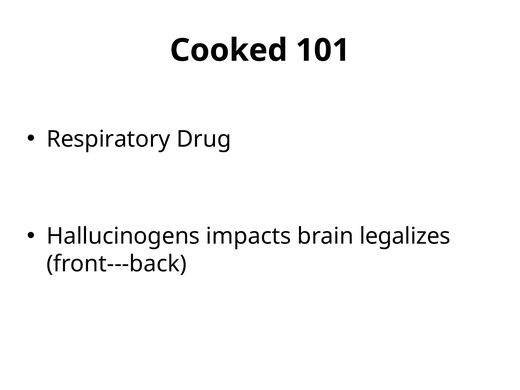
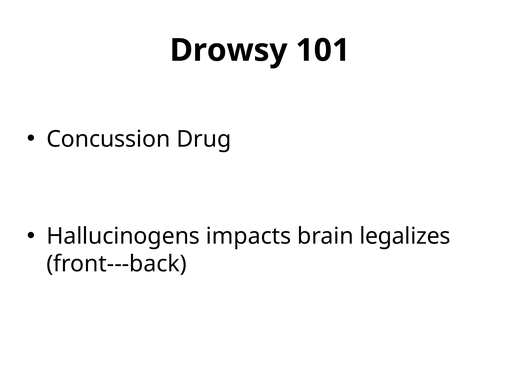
Cooked: Cooked -> Drowsy
Respiratory: Respiratory -> Concussion
